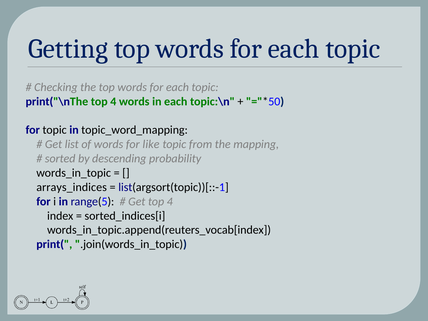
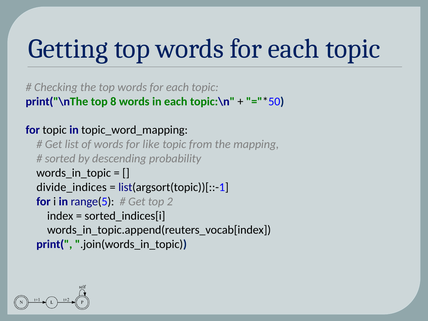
print("\nThe top 4: 4 -> 8
arrays_indices: arrays_indices -> divide_indices
Get top 4: 4 -> 2
